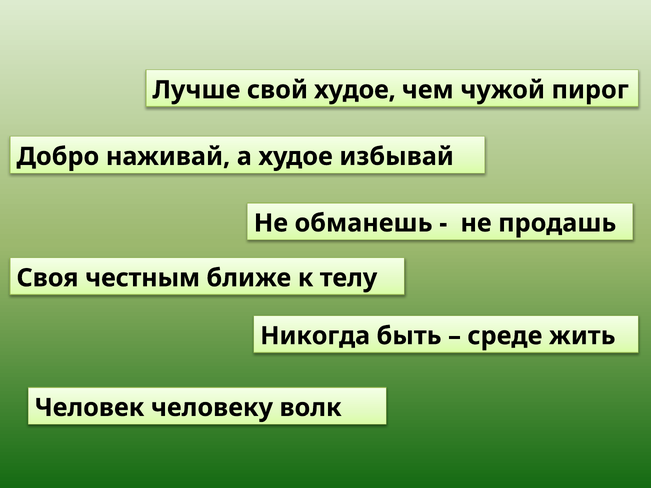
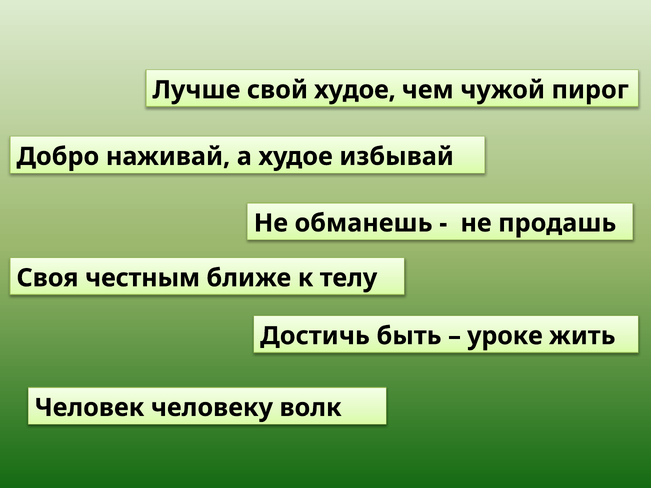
Никогда: Никогда -> Достичь
среде: среде -> уроке
